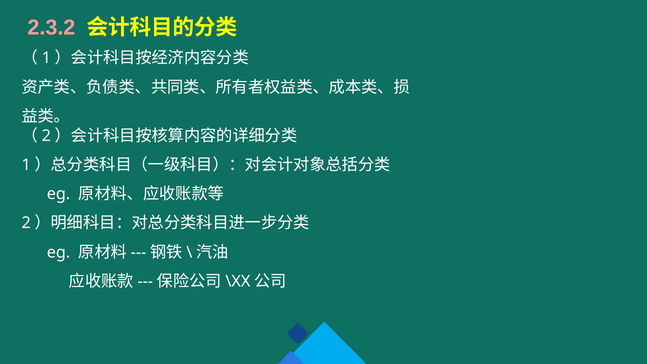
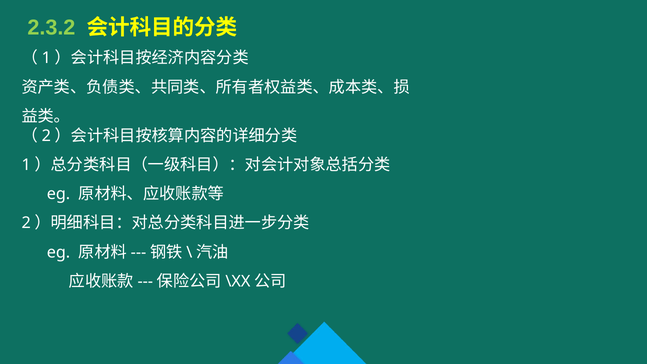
2.3.2 colour: pink -> light green
